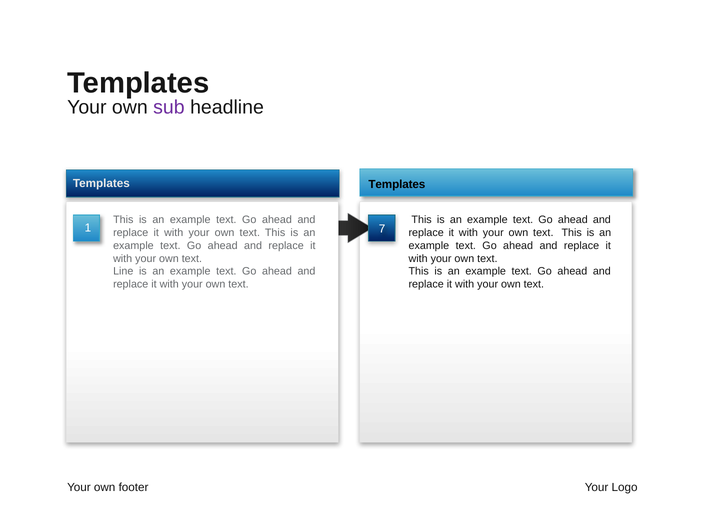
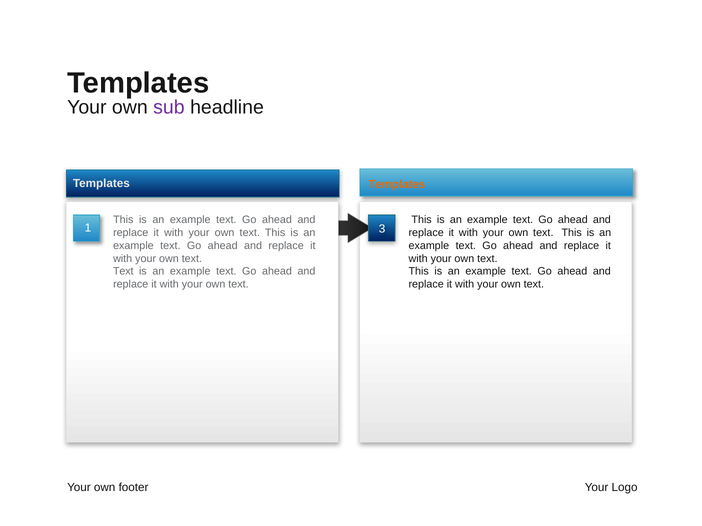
Templates at (397, 185) colour: black -> orange
7: 7 -> 3
Line at (123, 272): Line -> Text
